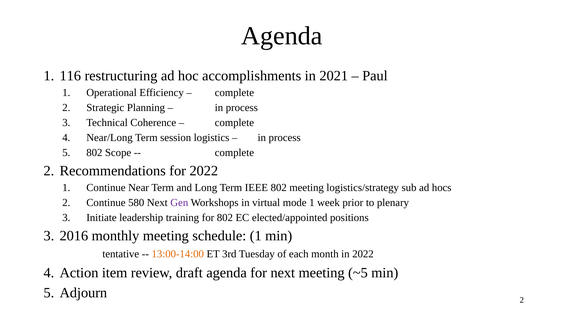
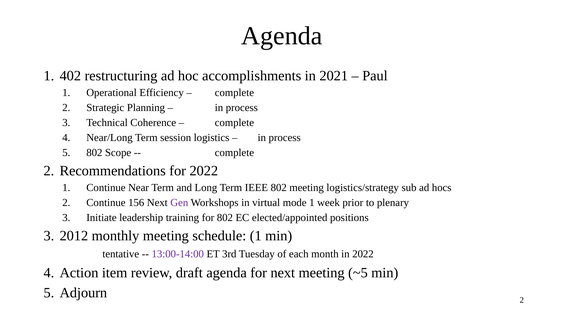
116: 116 -> 402
580: 580 -> 156
2016: 2016 -> 2012
13:00-14:00 colour: orange -> purple
